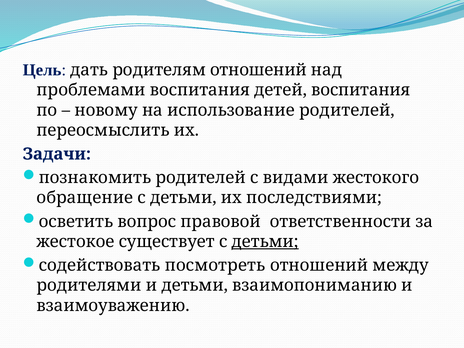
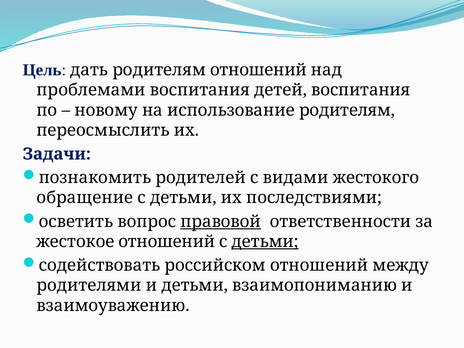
использование родителей: родителей -> родителям
правовой underline: none -> present
жестокое существует: существует -> отношений
посмотреть: посмотреть -> российском
